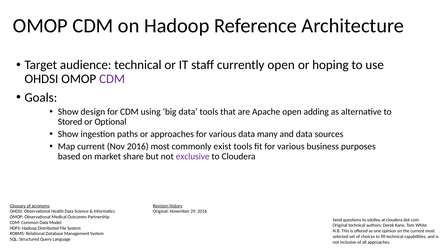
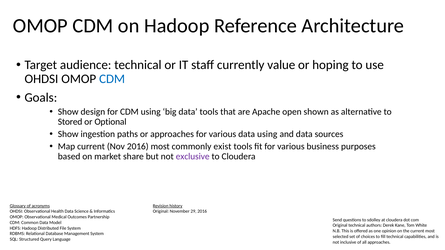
currently open: open -> value
CDM at (112, 79) colour: purple -> blue
adding: adding -> shown
data many: many -> using
